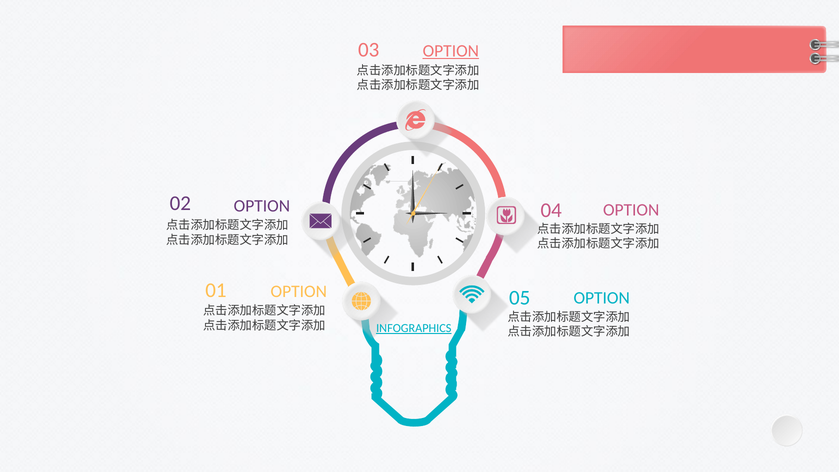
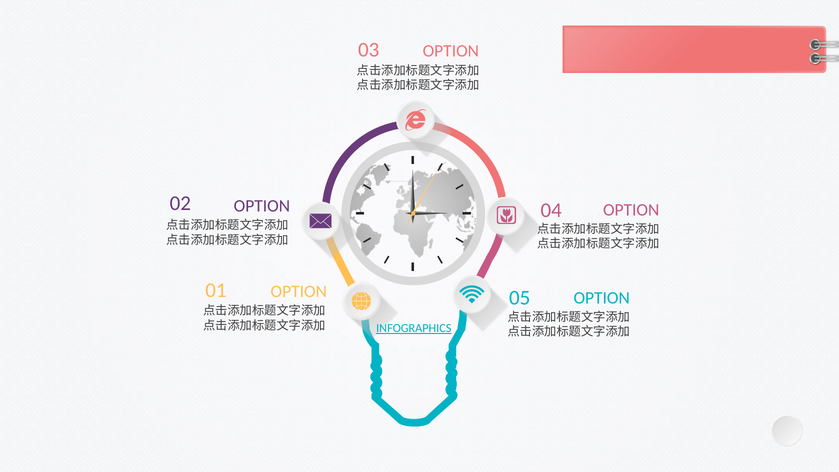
OPTION at (451, 51) underline: present -> none
